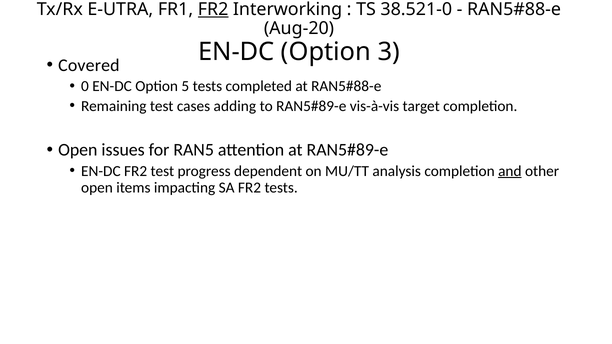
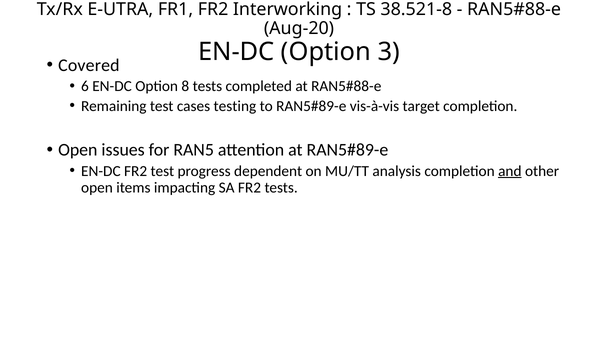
FR2 at (213, 9) underline: present -> none
38.521-0: 38.521-0 -> 38.521-8
0: 0 -> 6
5: 5 -> 8
adding: adding -> testing
